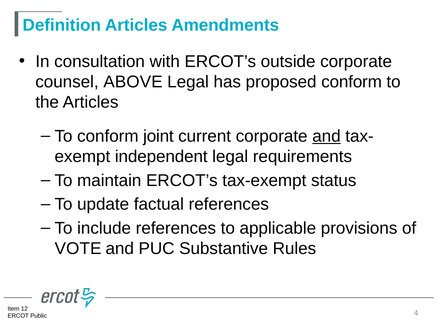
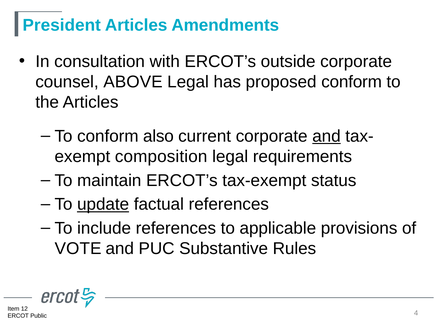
Definition: Definition -> President
joint: joint -> also
independent: independent -> composition
update underline: none -> present
